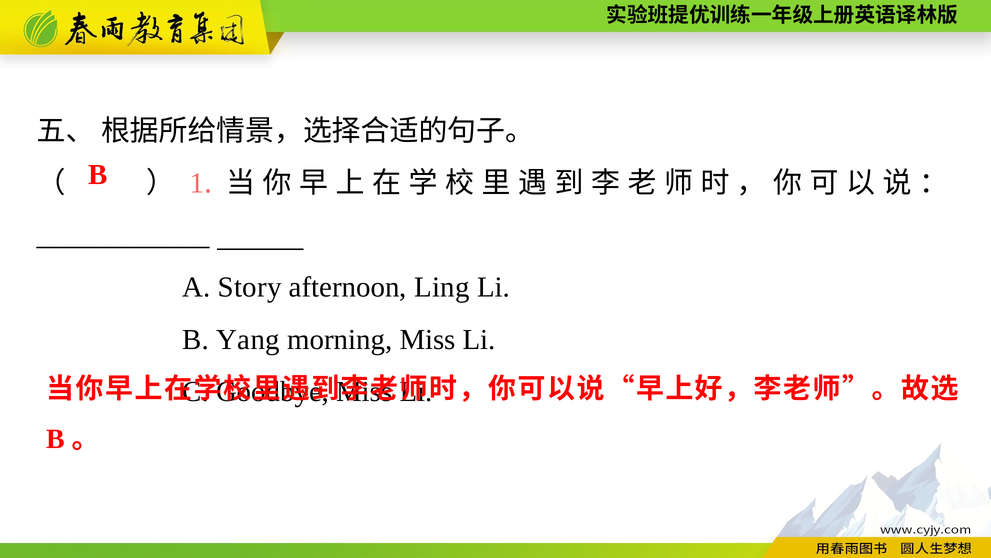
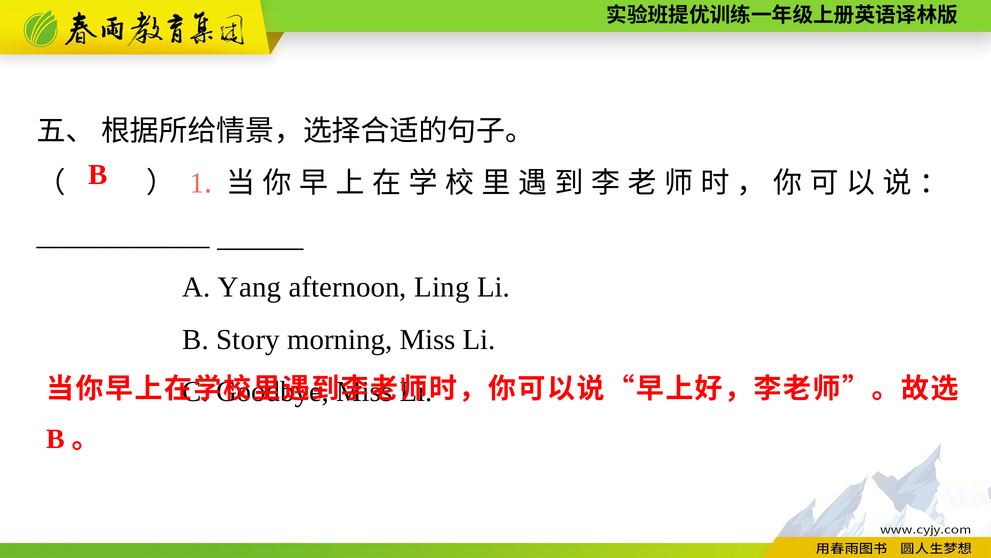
Story: Story -> Yang
Yang: Yang -> Story
